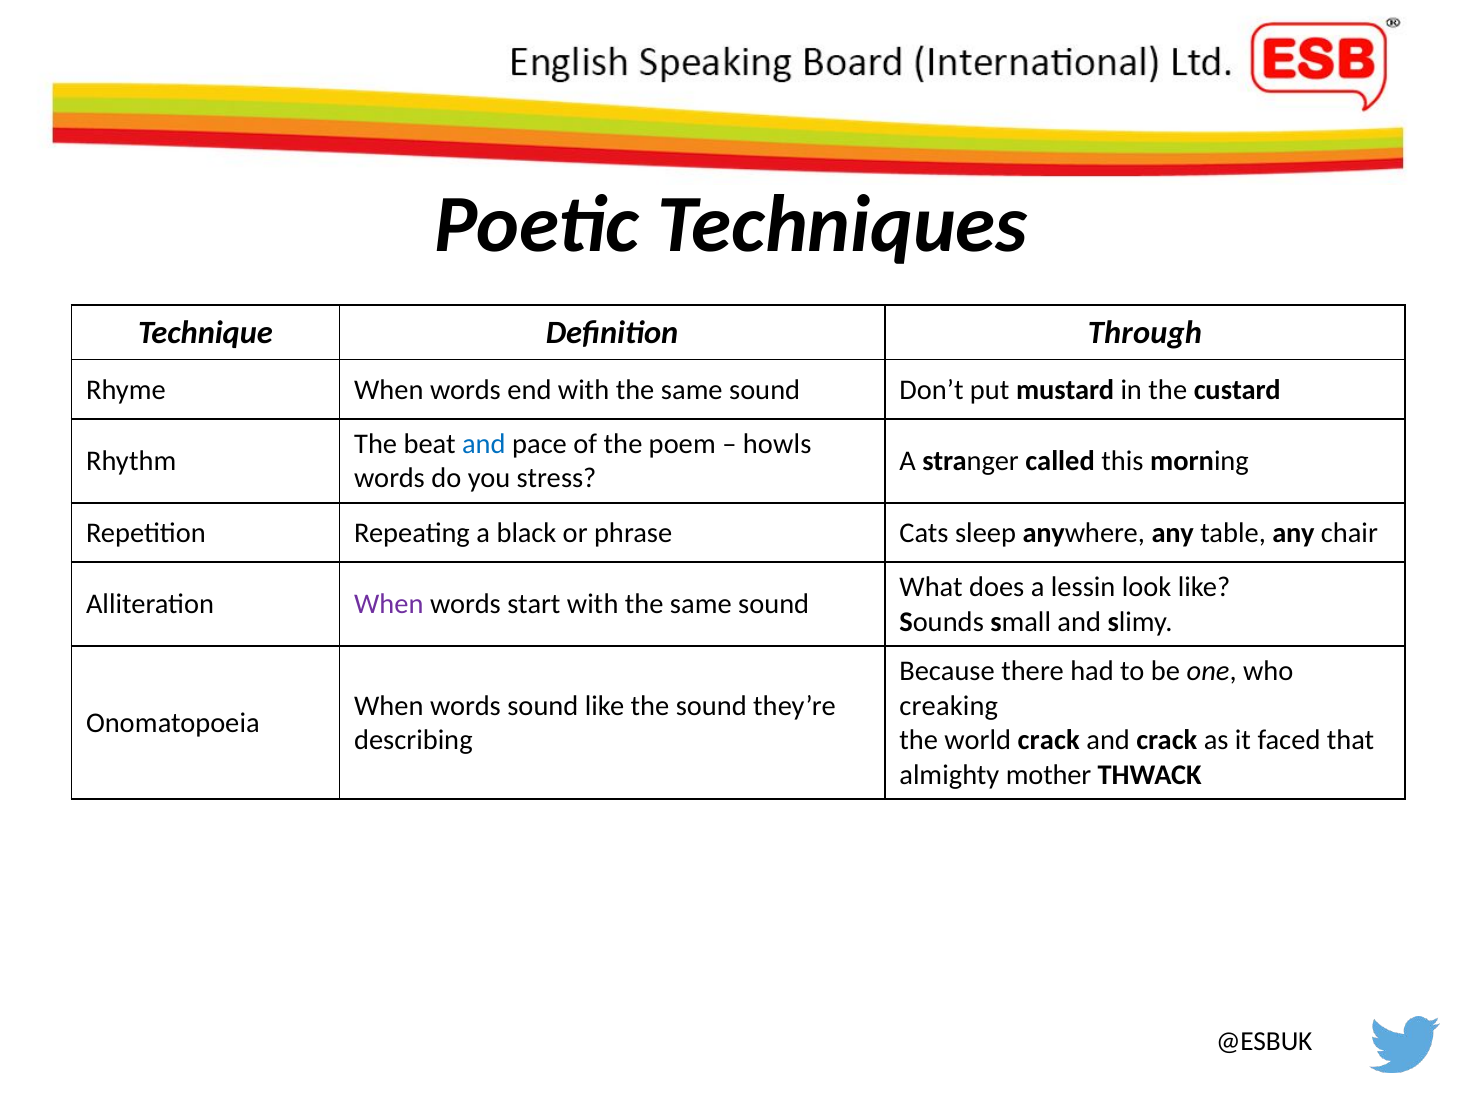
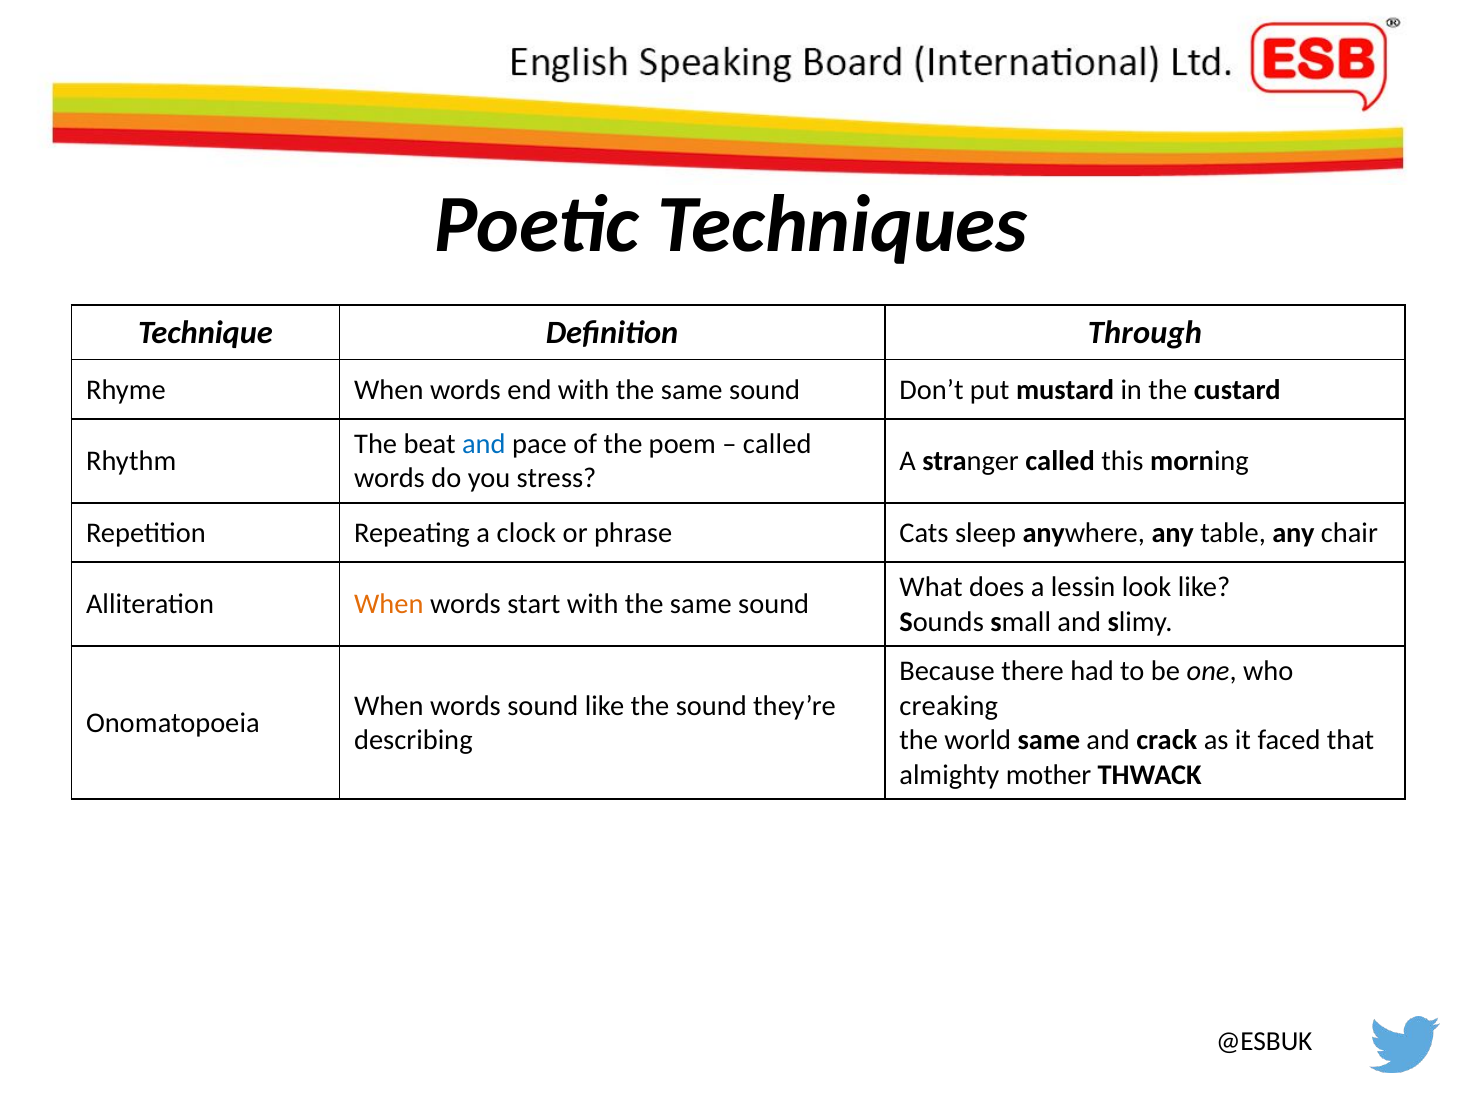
howls at (777, 444): howls -> called
black: black -> clock
When at (389, 605) colour: purple -> orange
world crack: crack -> same
